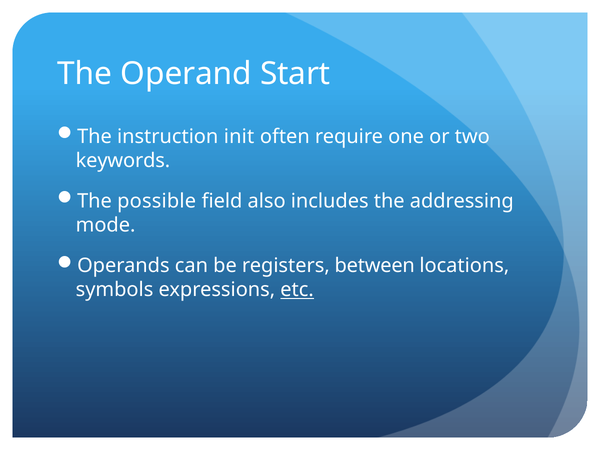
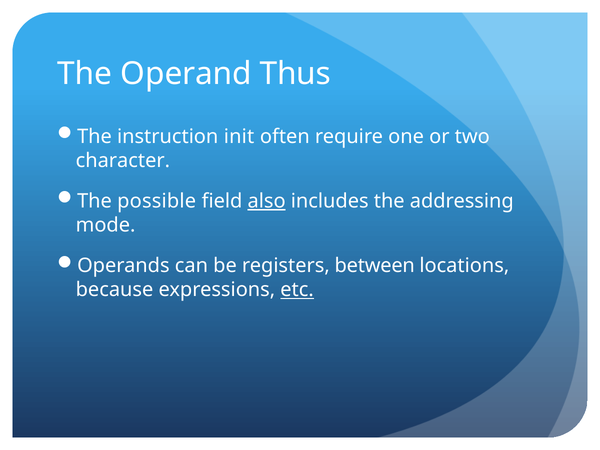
Start: Start -> Thus
keywords: keywords -> character
also underline: none -> present
symbols: symbols -> because
